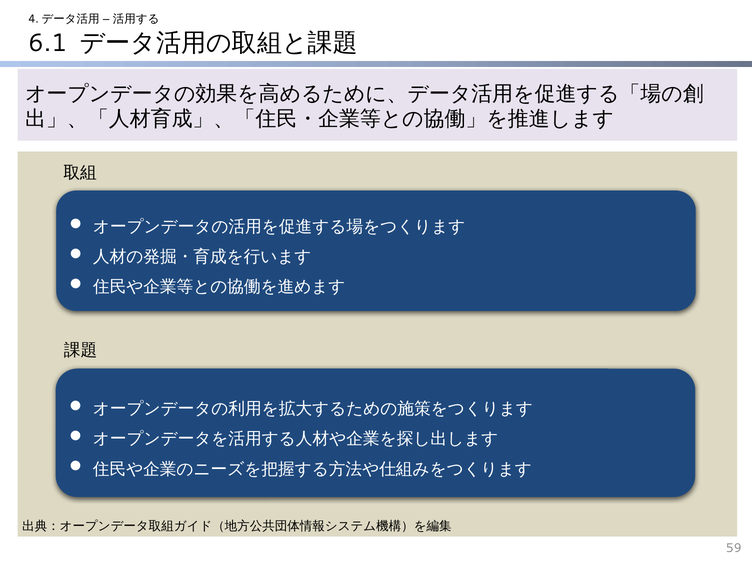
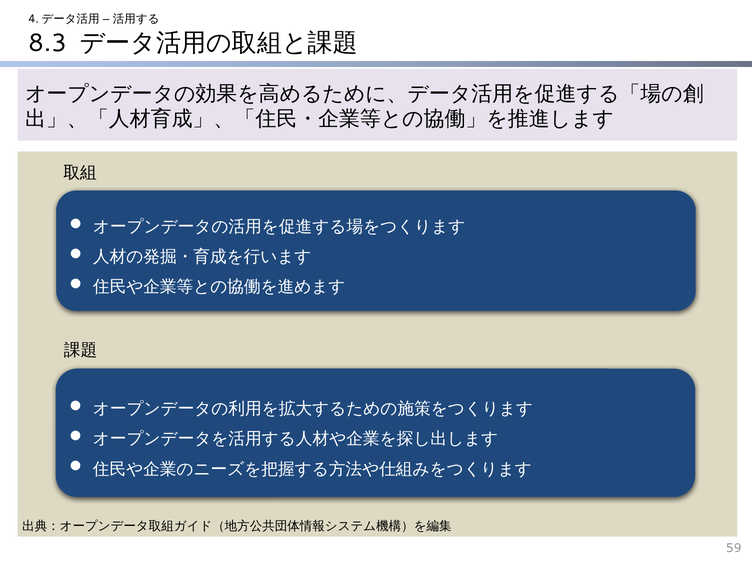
6.1: 6.1 -> 8.3
